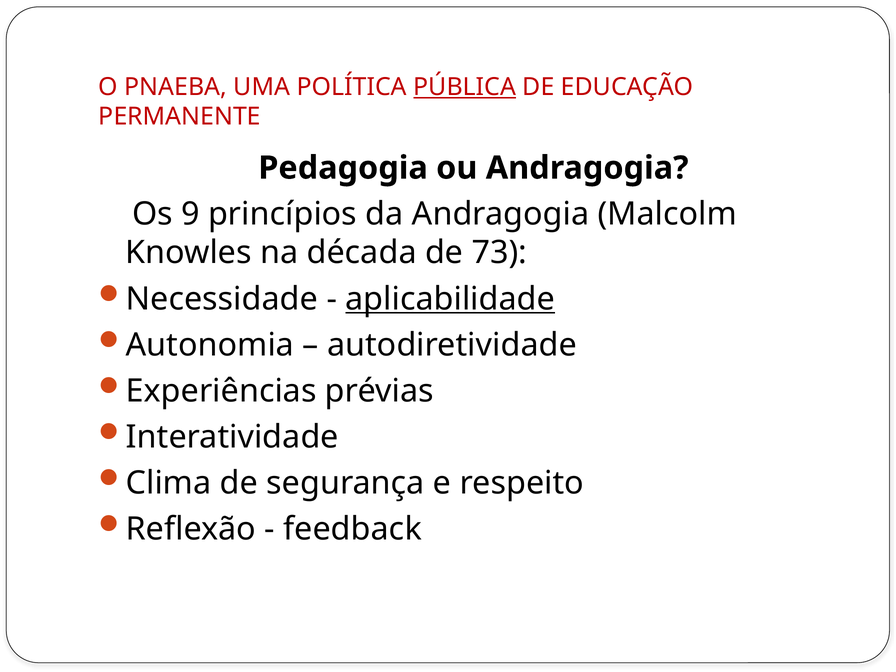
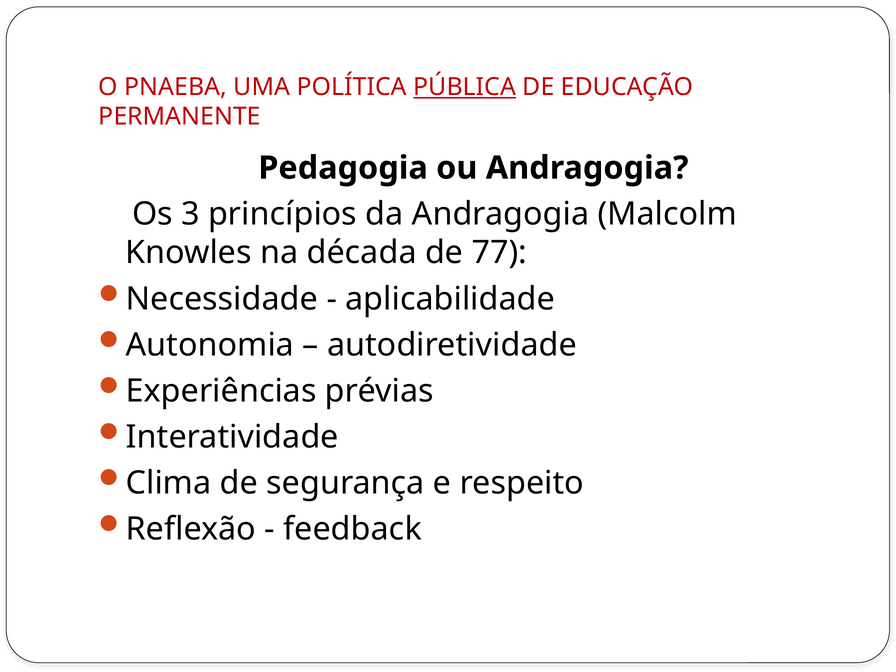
9: 9 -> 3
73: 73 -> 77
aplicabilidade underline: present -> none
